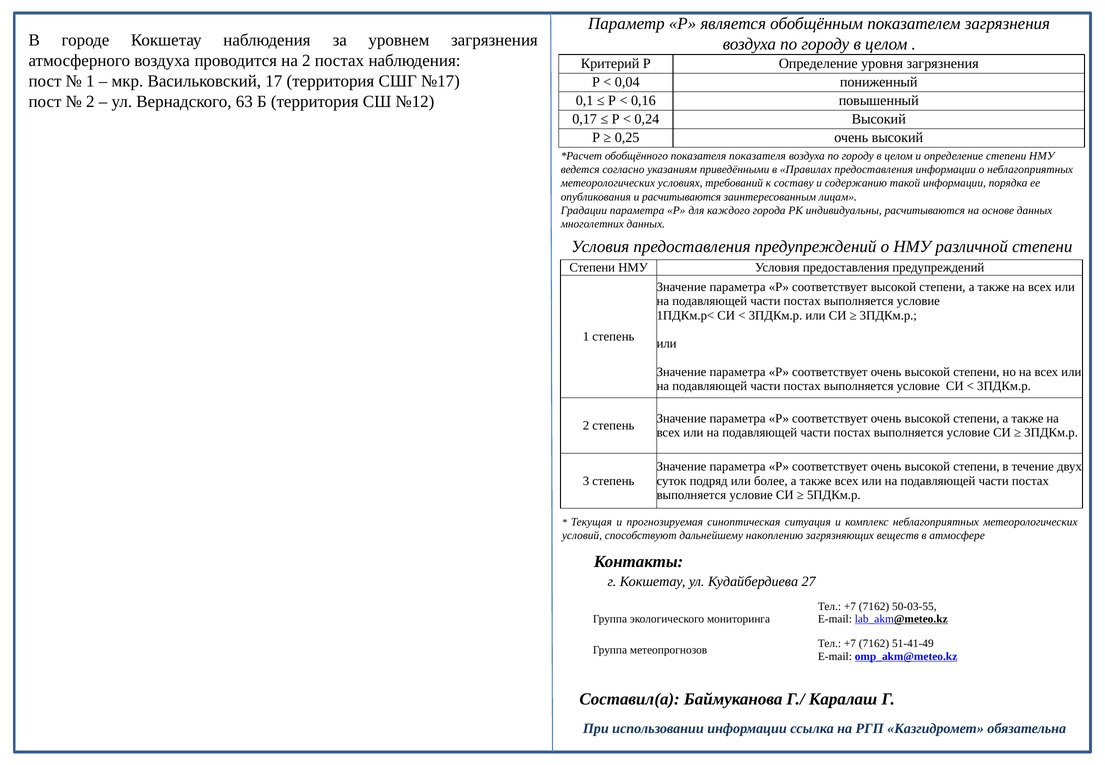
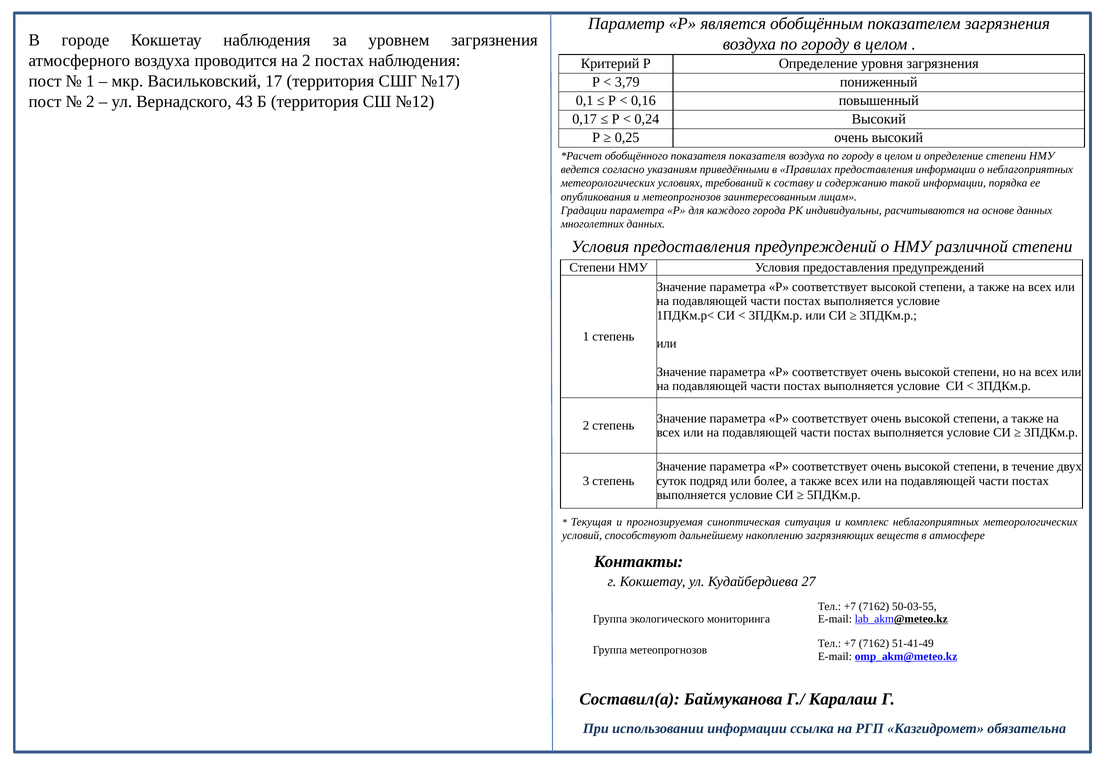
0,04: 0,04 -> 3,79
63: 63 -> 43
и расчитываются: расчитываются -> метеопрогнозов
